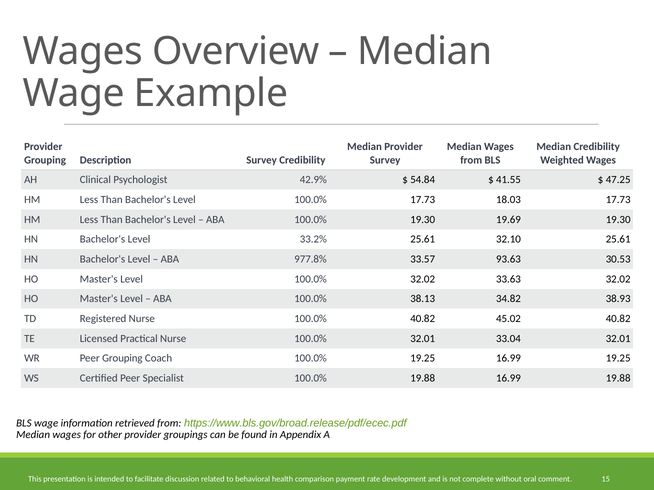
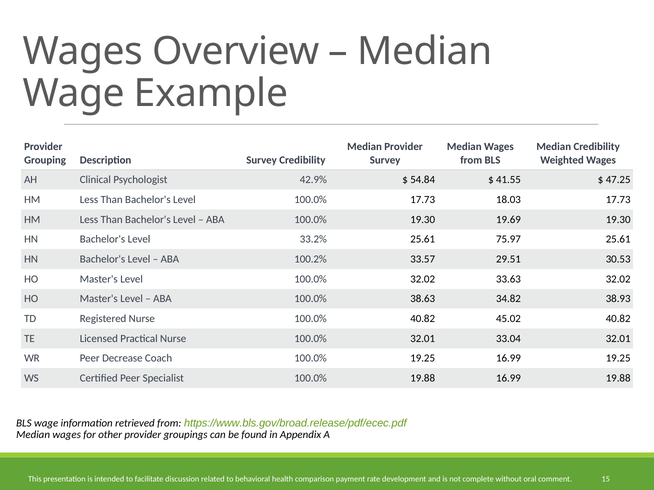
32.10: 32.10 -> 75.97
977.8%: 977.8% -> 100.2%
93.63: 93.63 -> 29.51
38.13: 38.13 -> 38.63
Peer Grouping: Grouping -> Decrease
